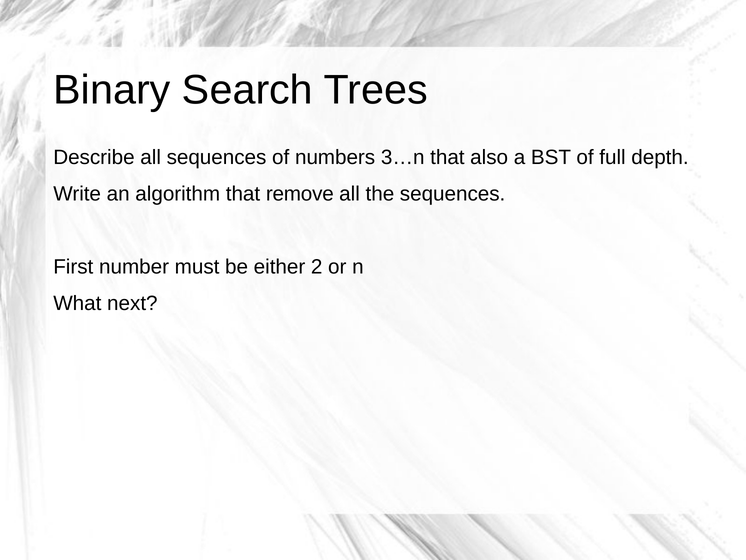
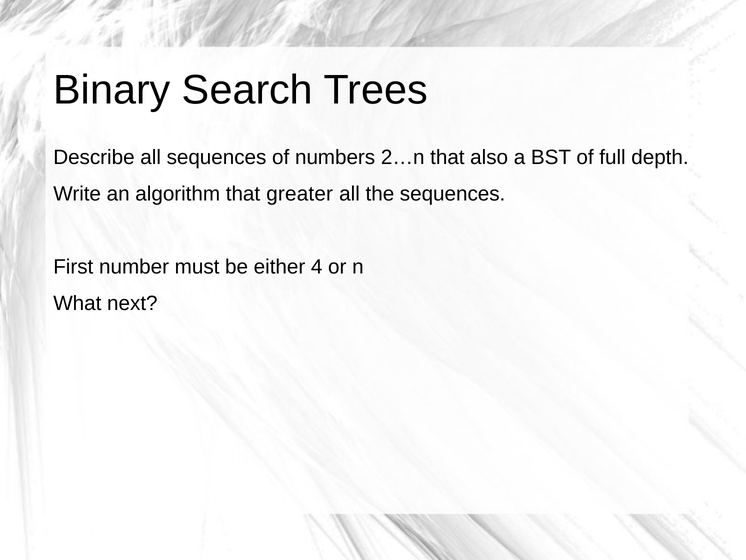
3…n: 3…n -> 2…n
remove: remove -> greater
2: 2 -> 4
